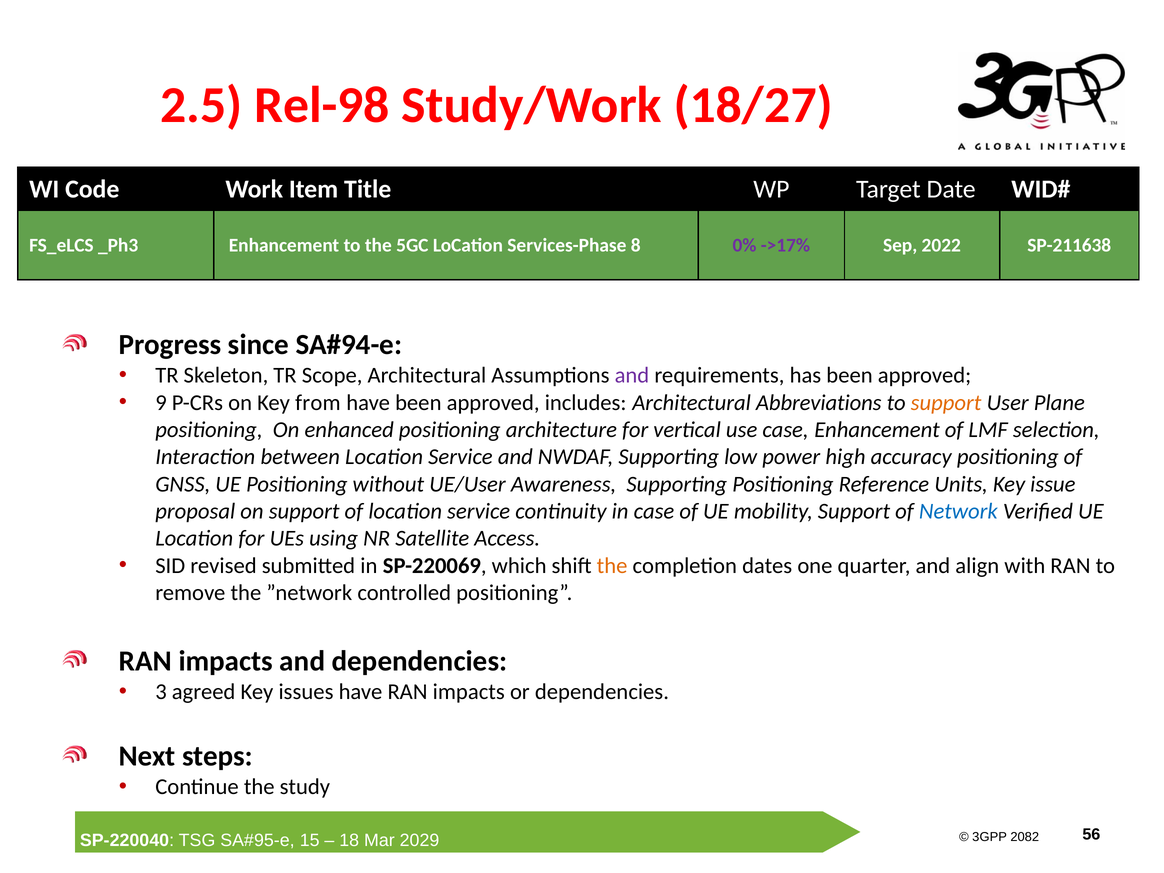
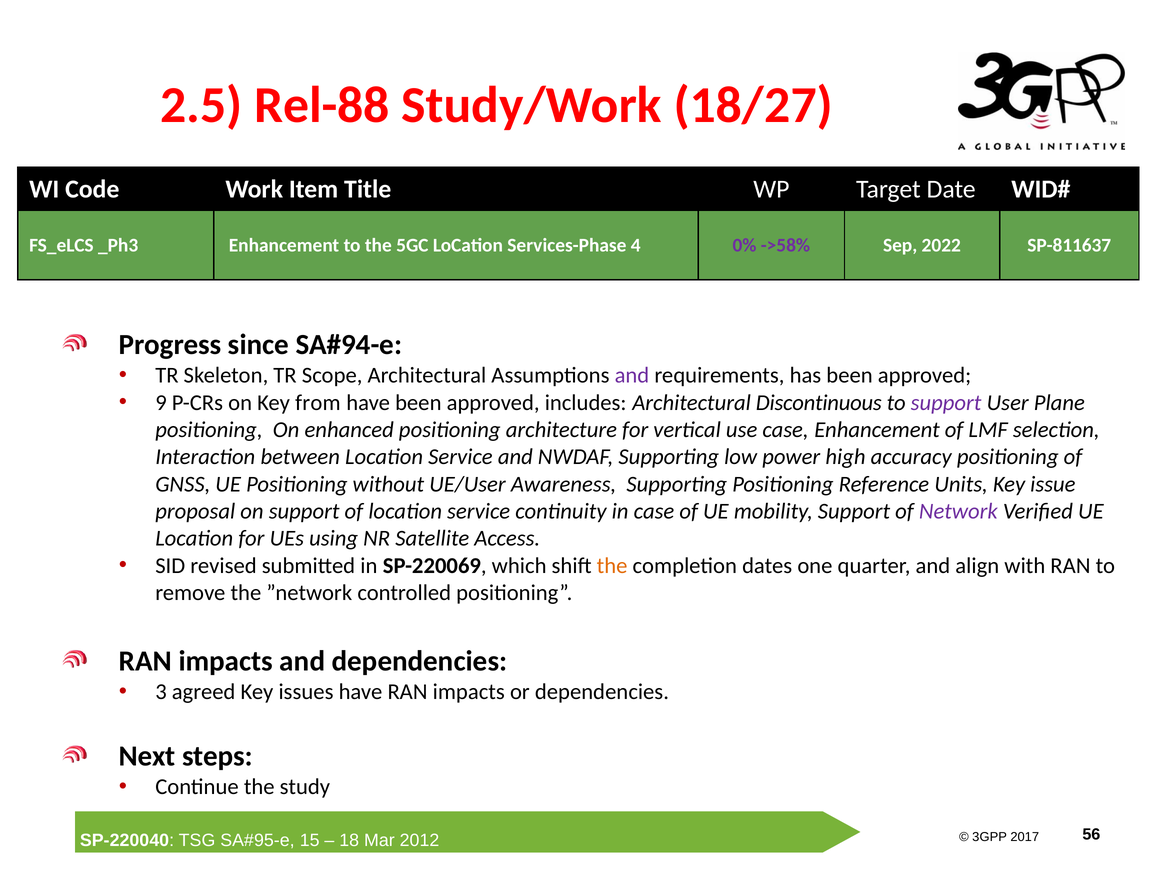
Rel-98: Rel-98 -> Rel-88
8: 8 -> 4
->17%: ->17% -> ->58%
SP-211638: SP-211638 -> SP-811637
Abbreviations: Abbreviations -> Discontinuous
support at (946, 403) colour: orange -> purple
Network colour: blue -> purple
2082: 2082 -> 2017
2029 at (420, 840): 2029 -> 2012
